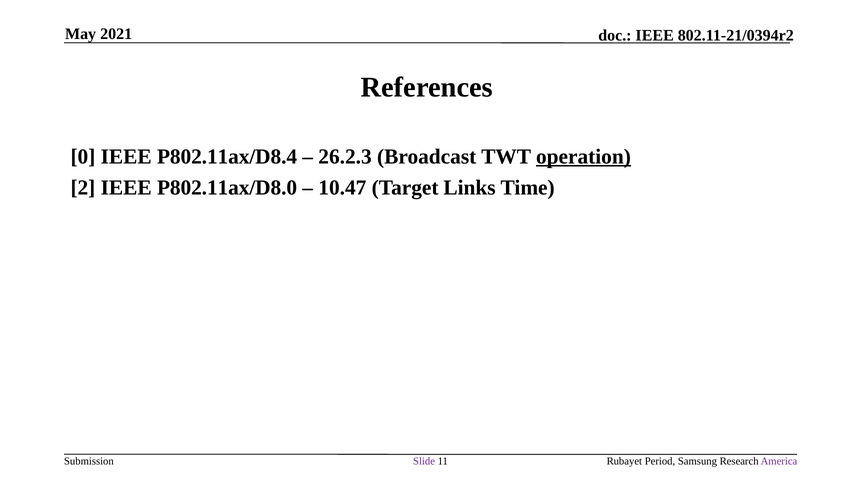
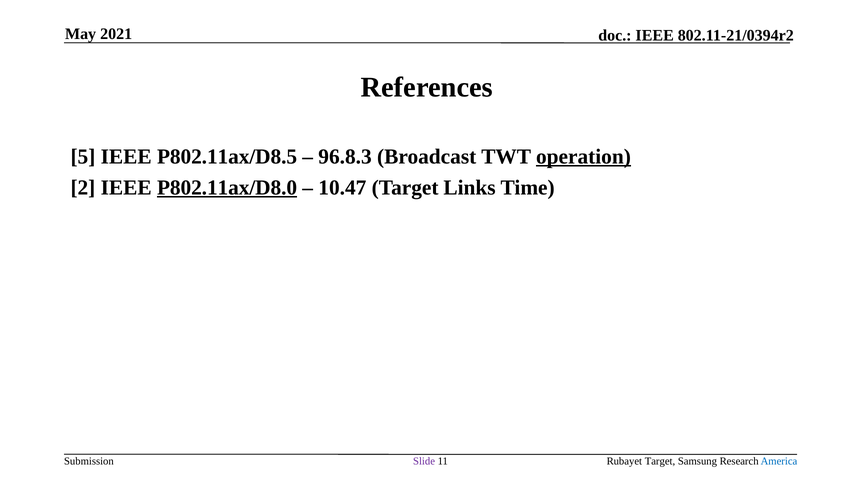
0: 0 -> 5
P802.11ax/D8.4: P802.11ax/D8.4 -> P802.11ax/D8.5
26.2.3: 26.2.3 -> 96.8.3
P802.11ax/D8.0 underline: none -> present
Rubayet Period: Period -> Target
America colour: purple -> blue
